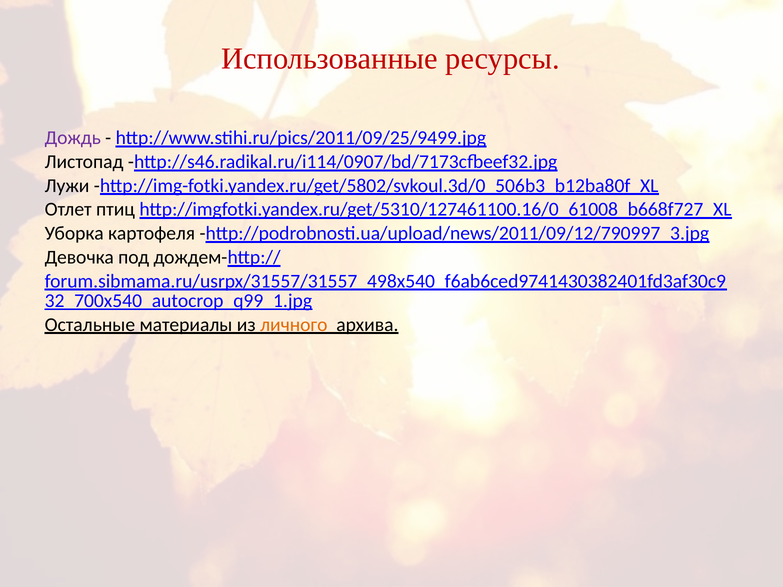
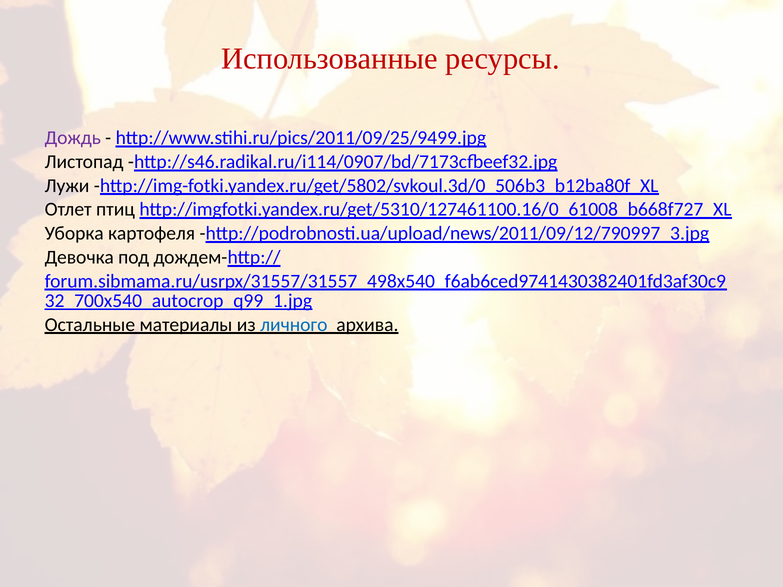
личного colour: orange -> blue
